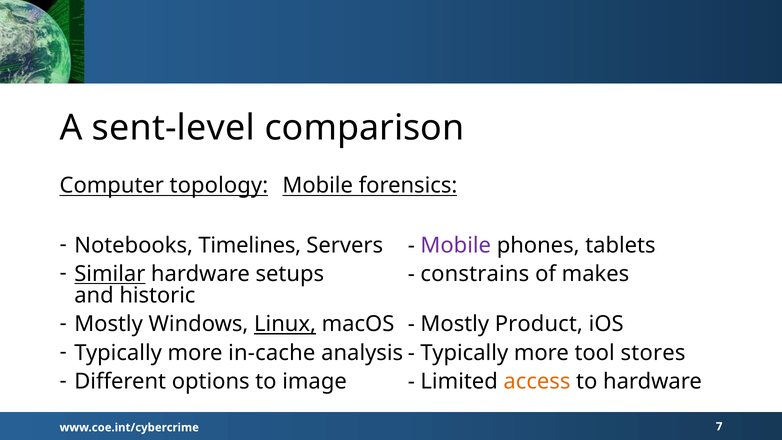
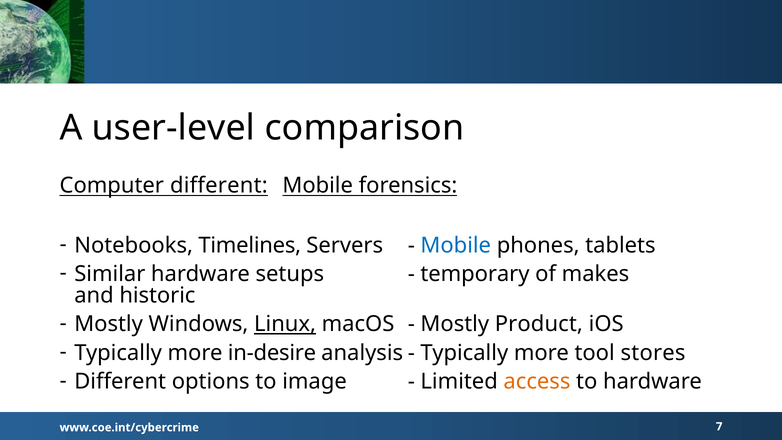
sent-level: sent-level -> user-level
Computer topology: topology -> different
Mobile at (456, 245) colour: purple -> blue
Similar underline: present -> none
constrains: constrains -> temporary
in-cache: in-cache -> in-desire
